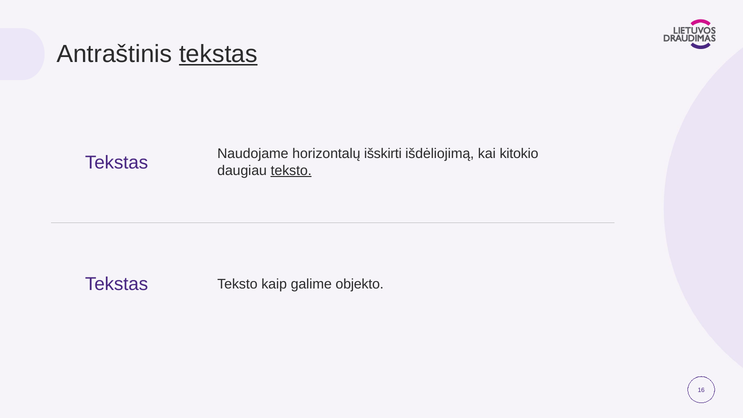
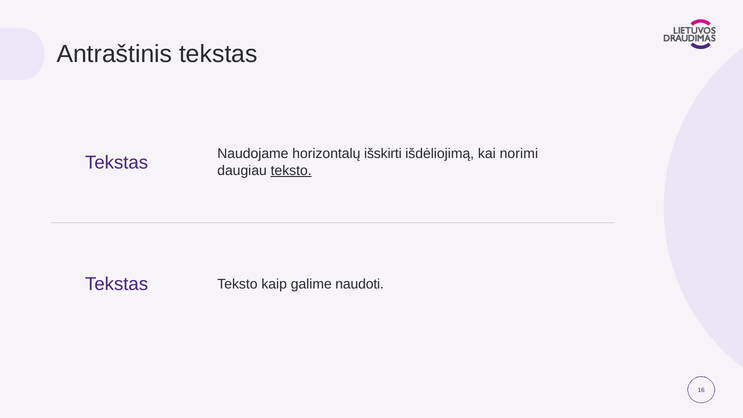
tekstas at (218, 54) underline: present -> none
kitokio: kitokio -> norimi
objekto: objekto -> naudoti
